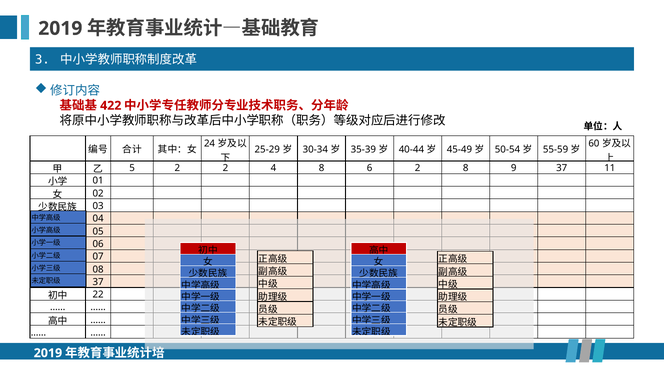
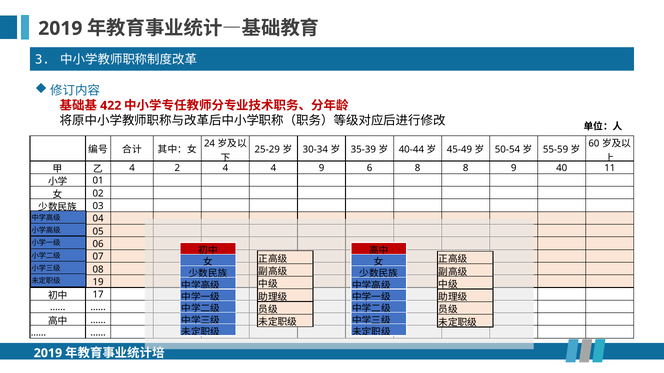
5 at (132, 168): 5 -> 4
2 2: 2 -> 4
4 8: 8 -> 9
6 2: 2 -> 8
9 37: 37 -> 40
37 at (98, 282): 37 -> 19
22: 22 -> 17
